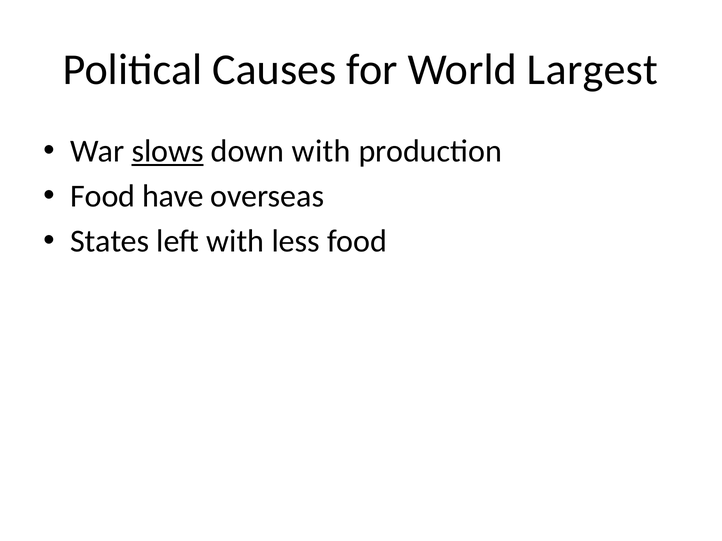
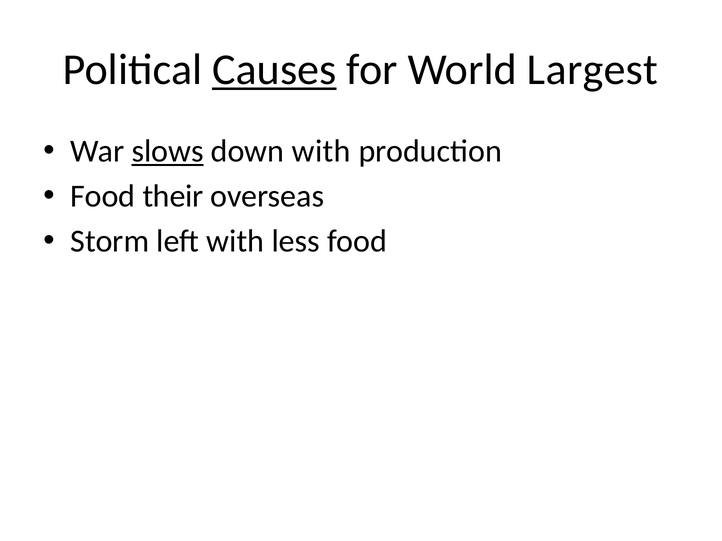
Causes underline: none -> present
have: have -> their
States: States -> Storm
